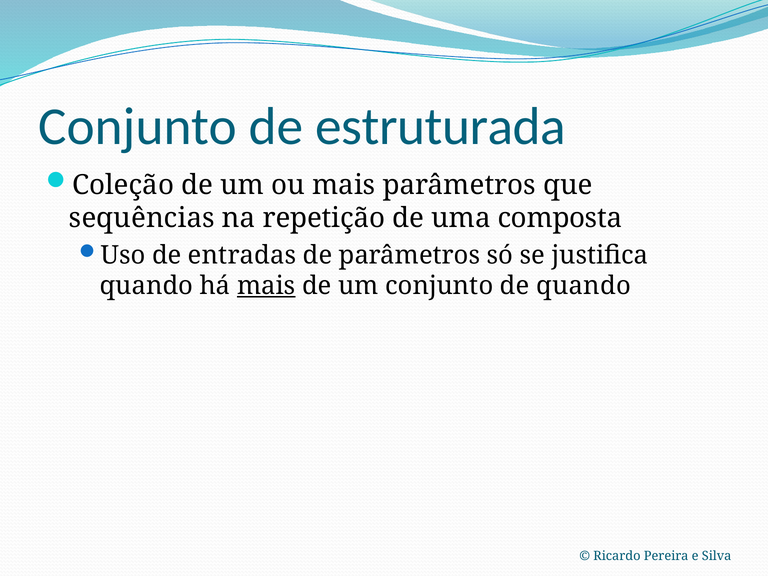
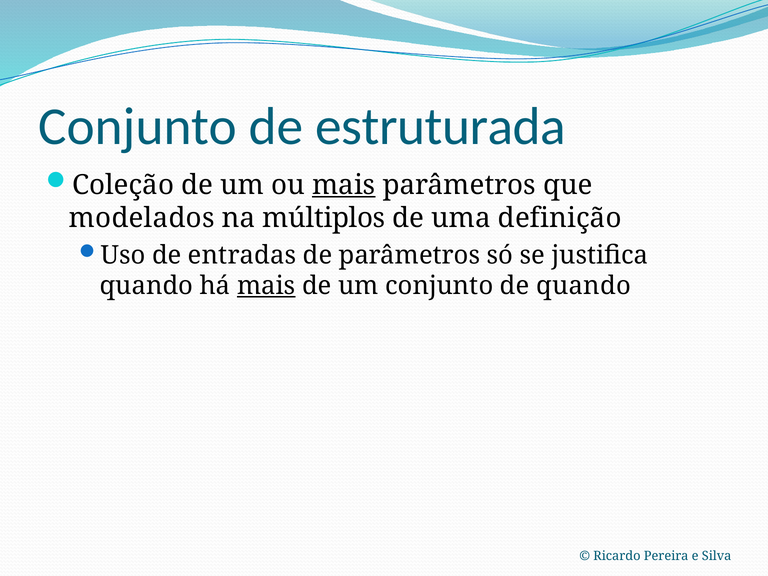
mais at (344, 185) underline: none -> present
sequências: sequências -> modelados
repetição: repetição -> múltiplos
composta: composta -> definição
